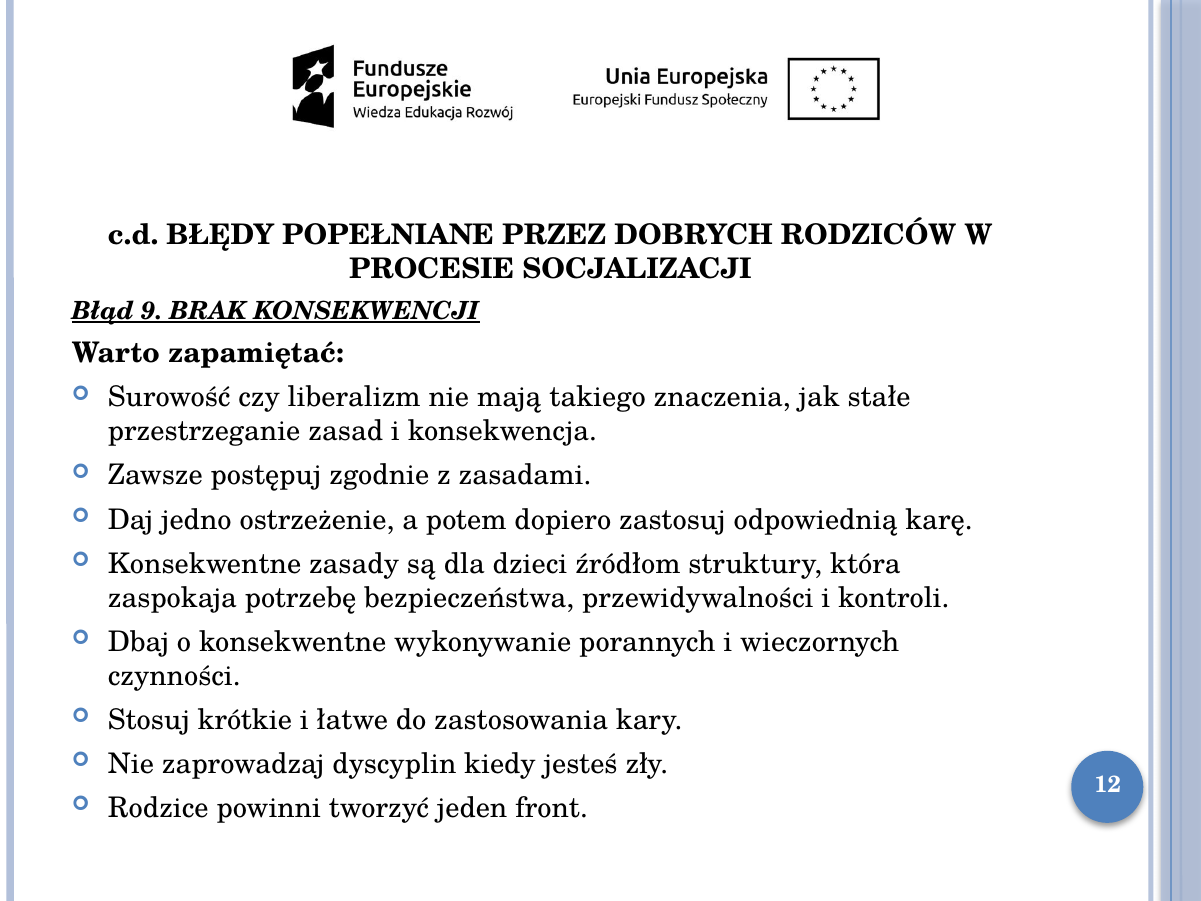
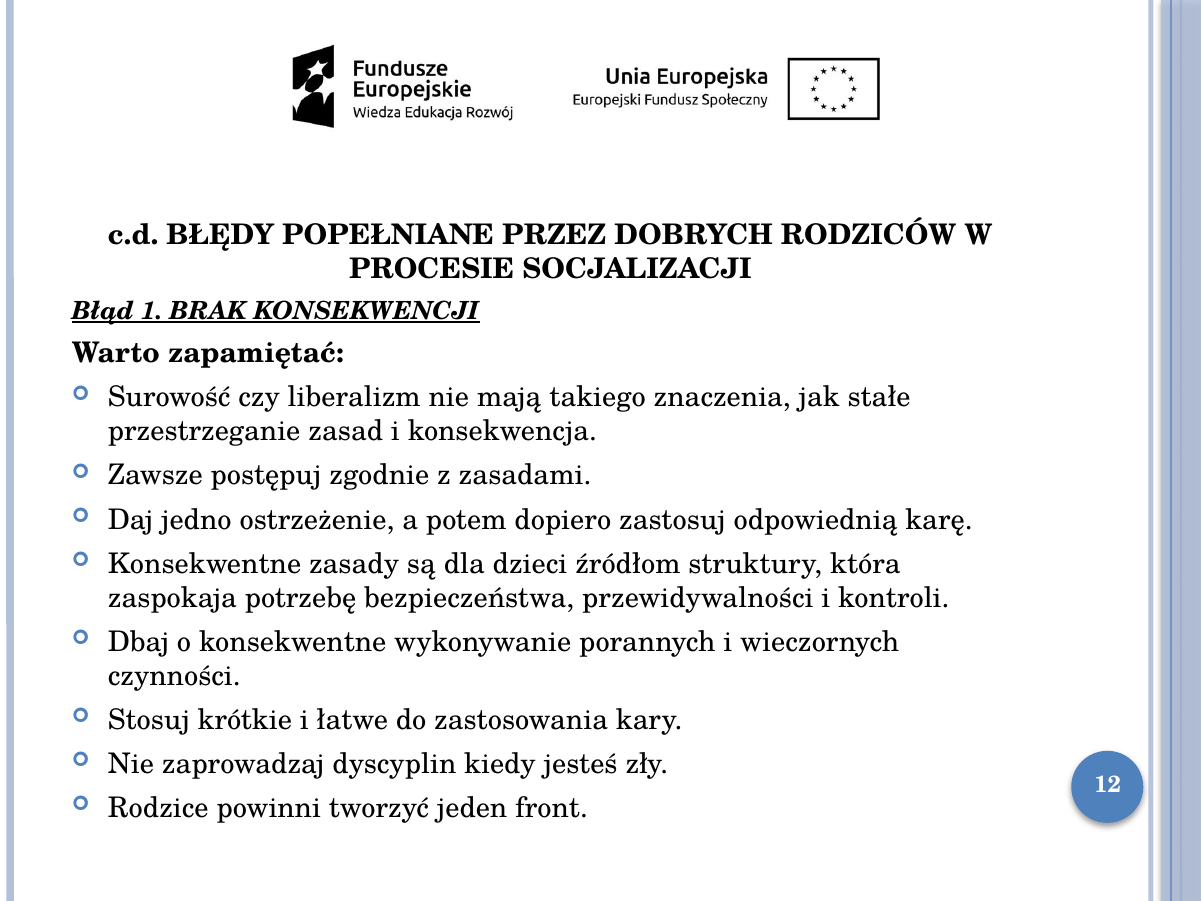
9: 9 -> 1
